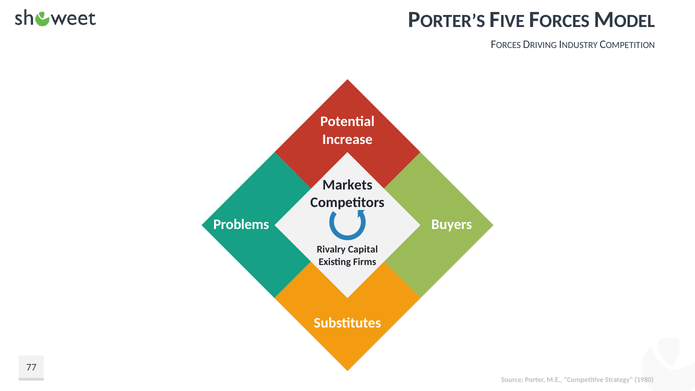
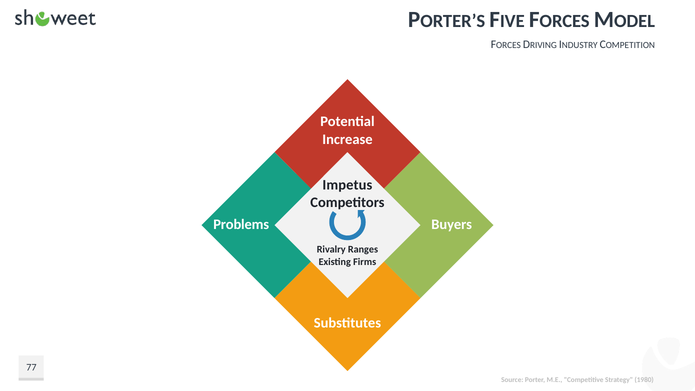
Markets: Markets -> Impetus
Capital: Capital -> Ranges
